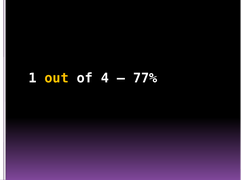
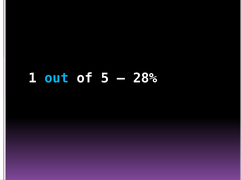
out colour: yellow -> light blue
4: 4 -> 5
77%: 77% -> 28%
